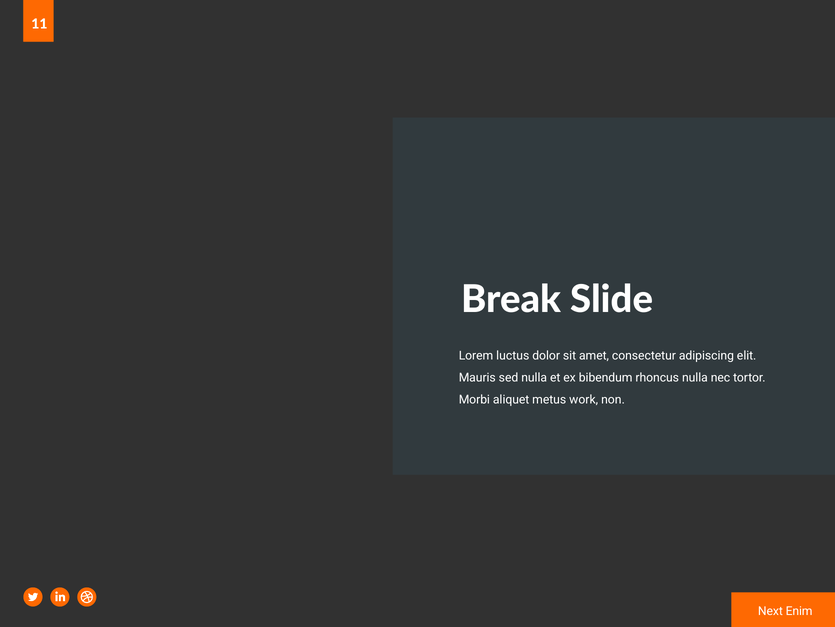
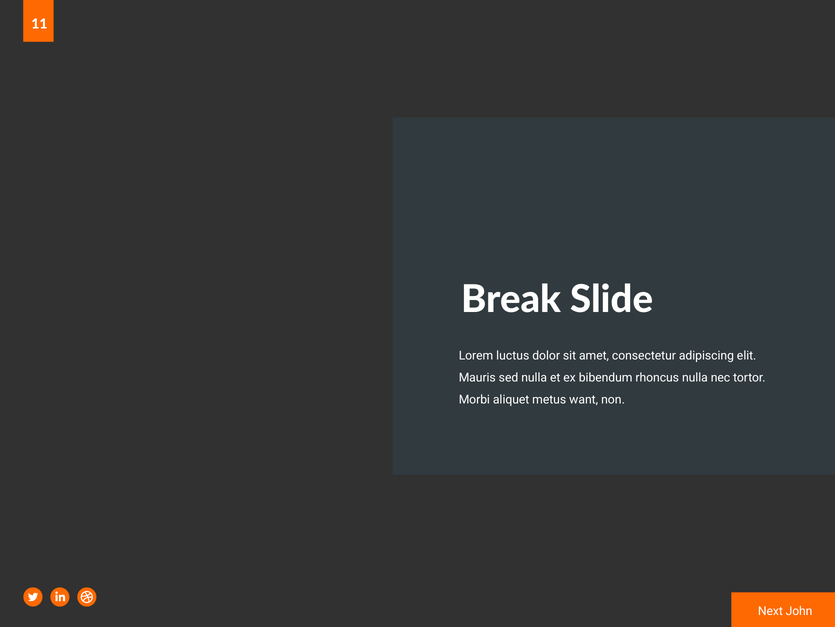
work: work -> want
Enim: Enim -> John
